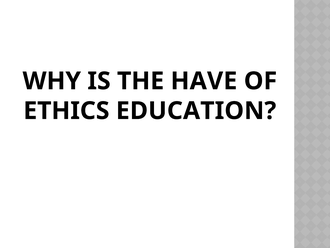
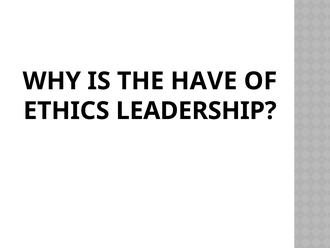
EDUCATION: EDUCATION -> LEADERSHIP
